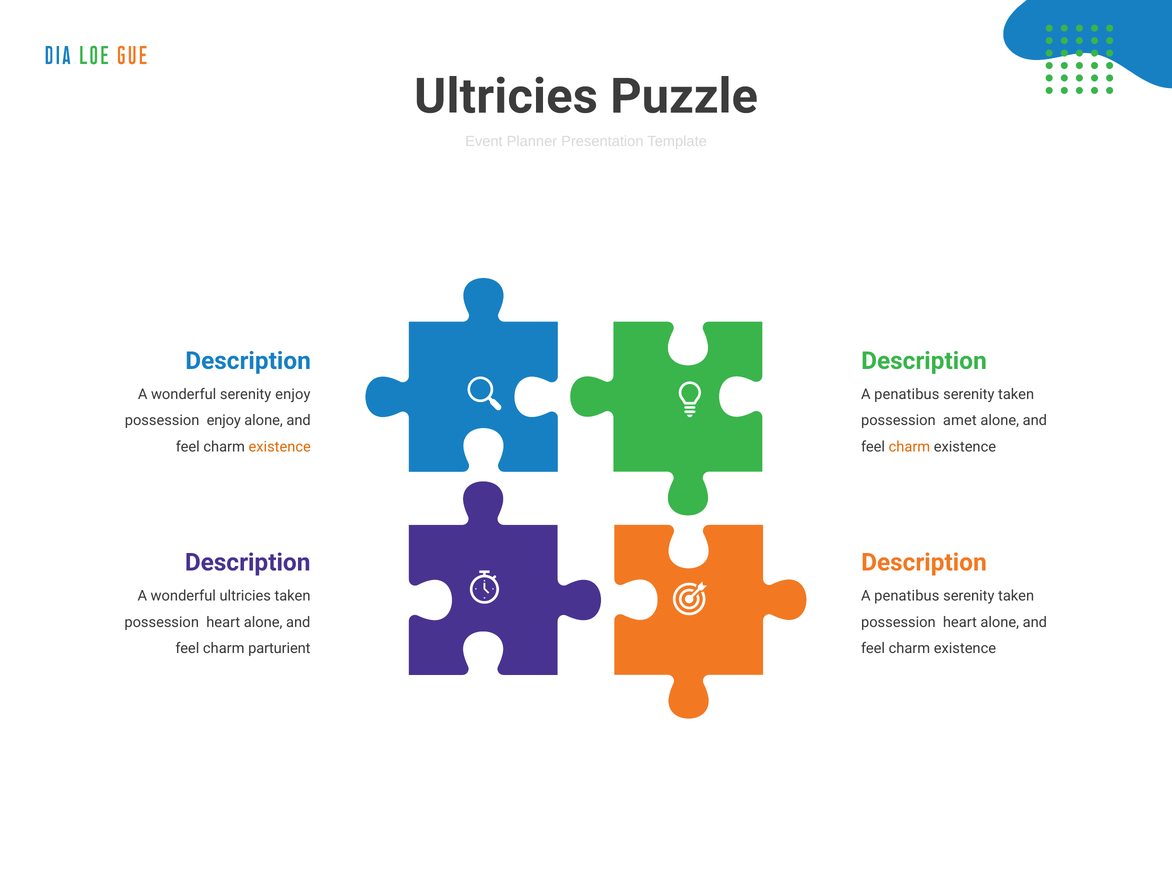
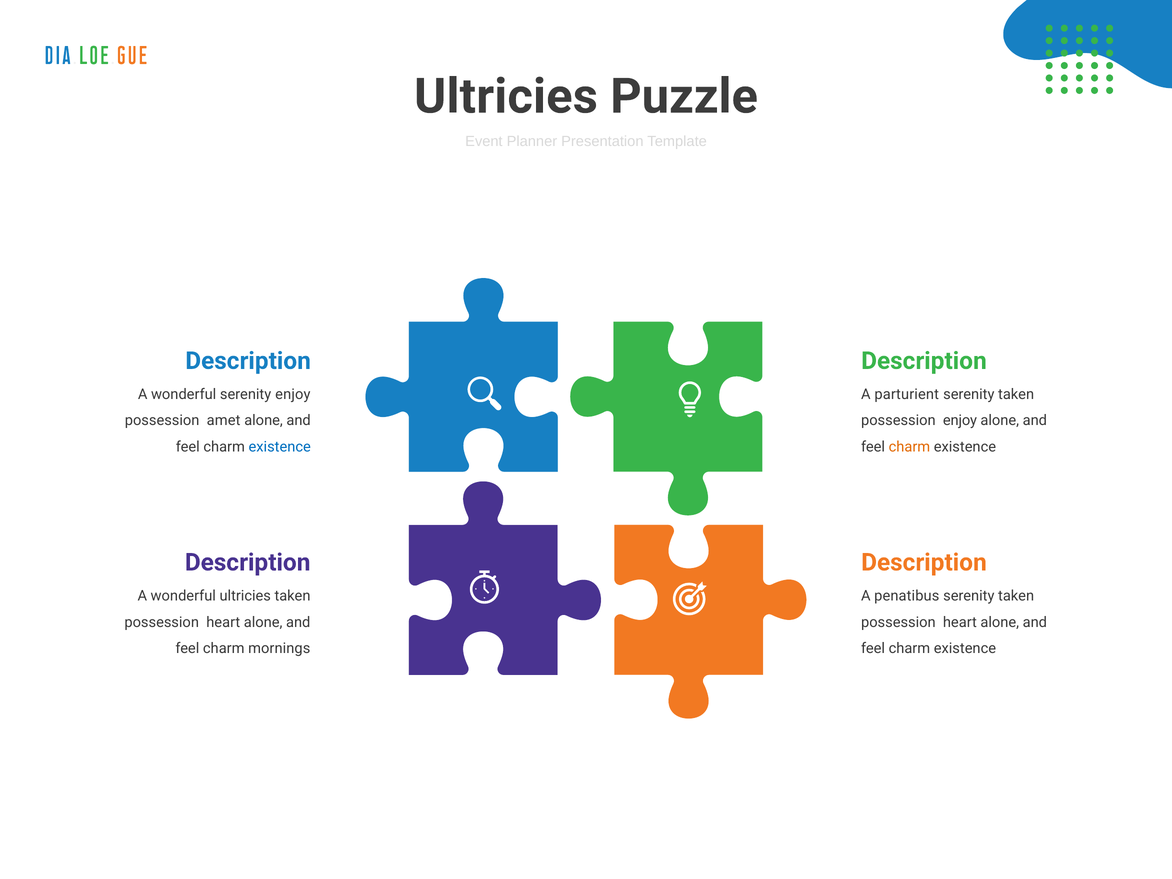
penatibus at (907, 394): penatibus -> parturient
possession enjoy: enjoy -> amet
possession amet: amet -> enjoy
existence at (280, 447) colour: orange -> blue
parturient: parturient -> mornings
